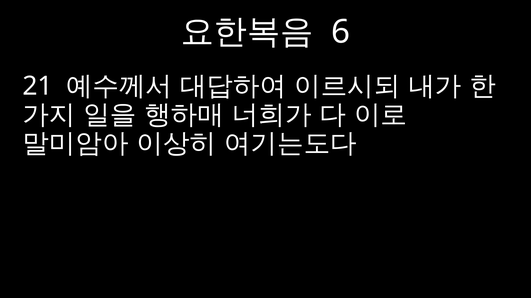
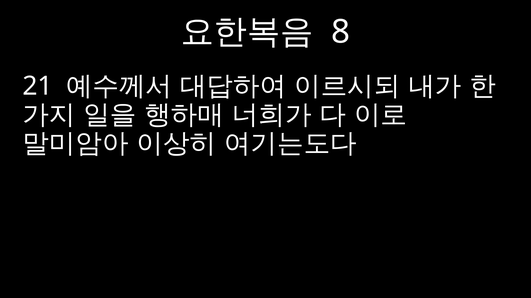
6: 6 -> 8
